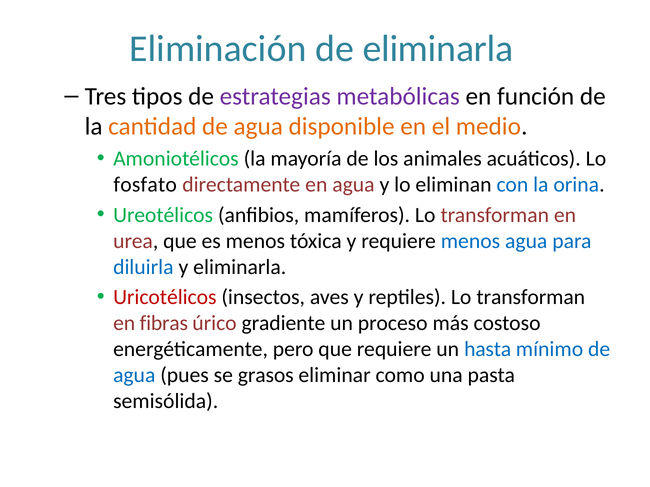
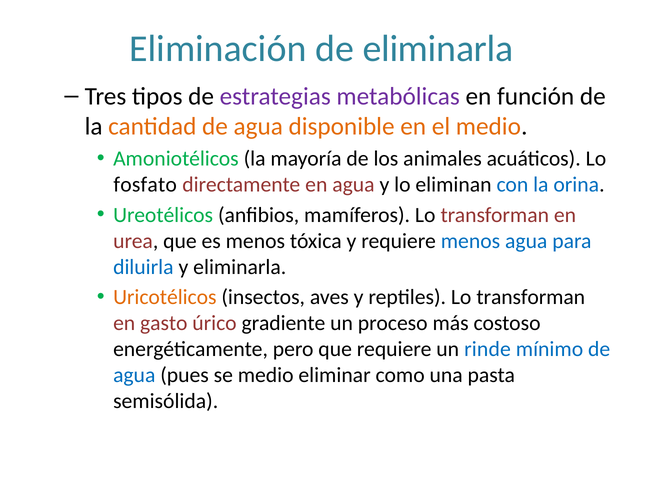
Uricotélicos colour: red -> orange
fibras: fibras -> gasto
hasta: hasta -> rinde
se grasos: grasos -> medio
